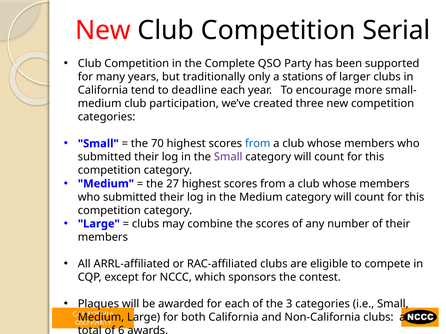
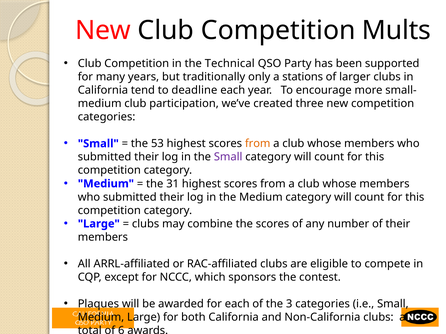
Serial: Serial -> Mults
Complete: Complete -> Technical
70: 70 -> 53
from at (258, 144) colour: blue -> orange
27: 27 -> 31
